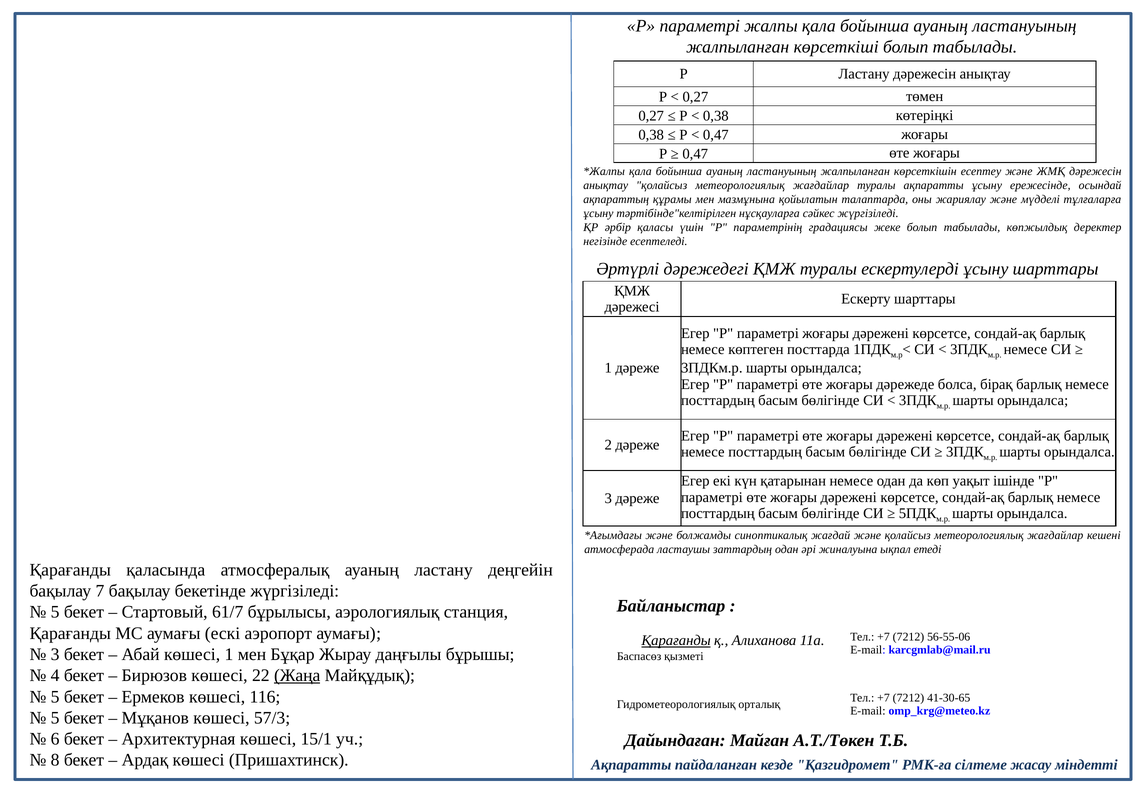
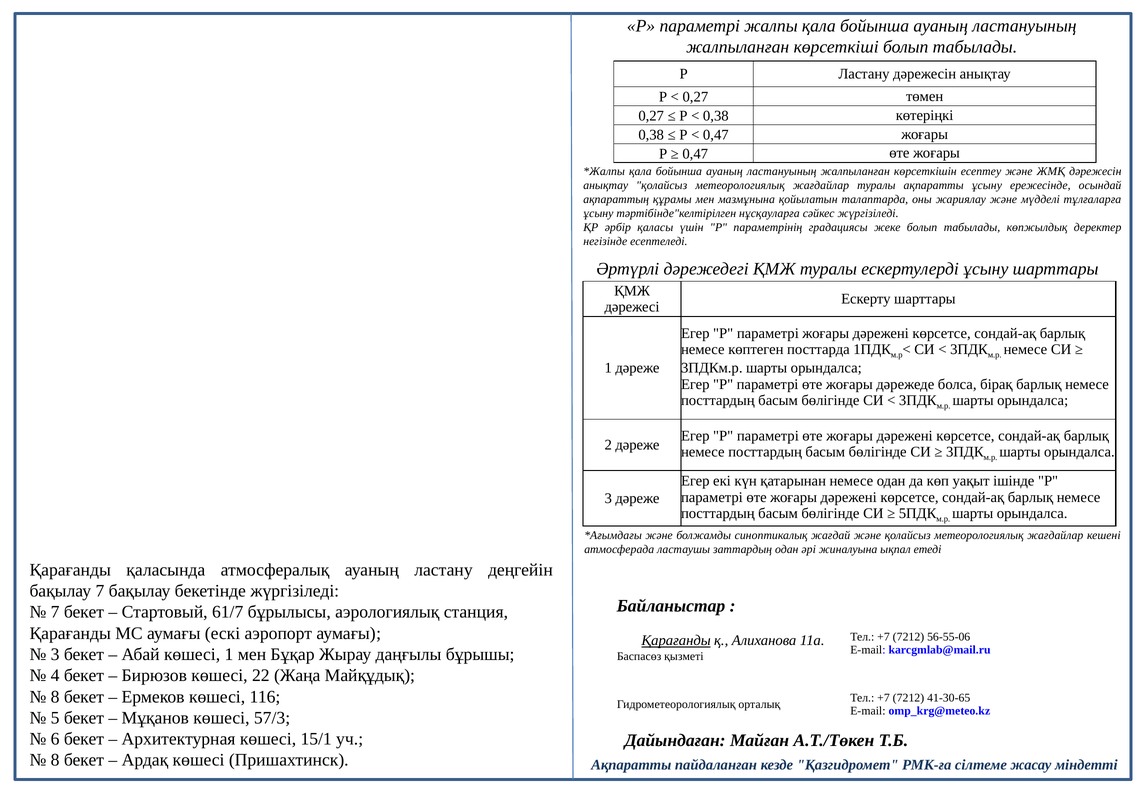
5 at (55, 612): 5 -> 7
Жаңа underline: present -> none
5 at (55, 697): 5 -> 8
